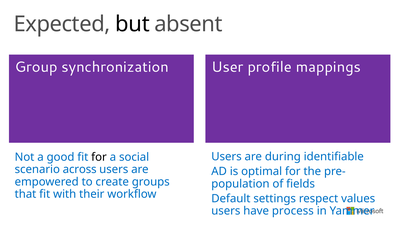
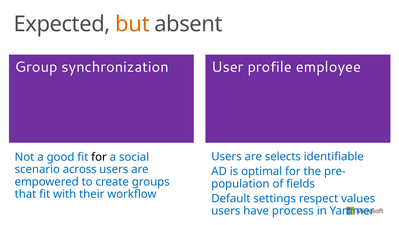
but colour: black -> orange
mappings: mappings -> employee
during: during -> selects
